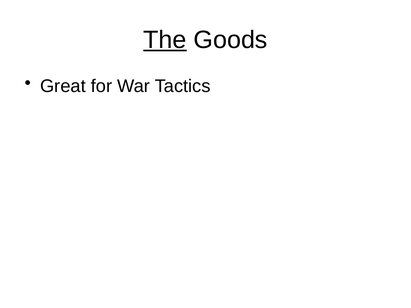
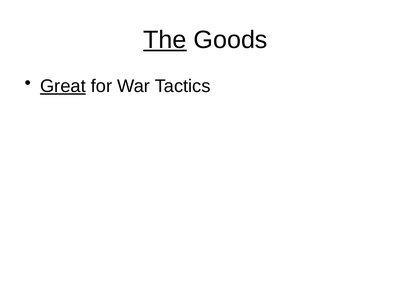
Great underline: none -> present
